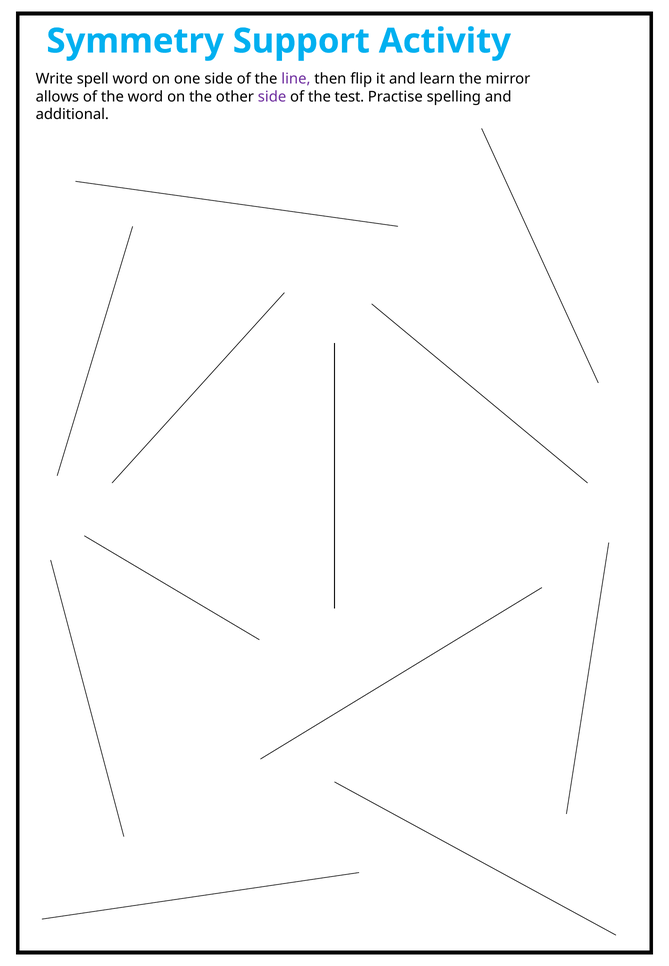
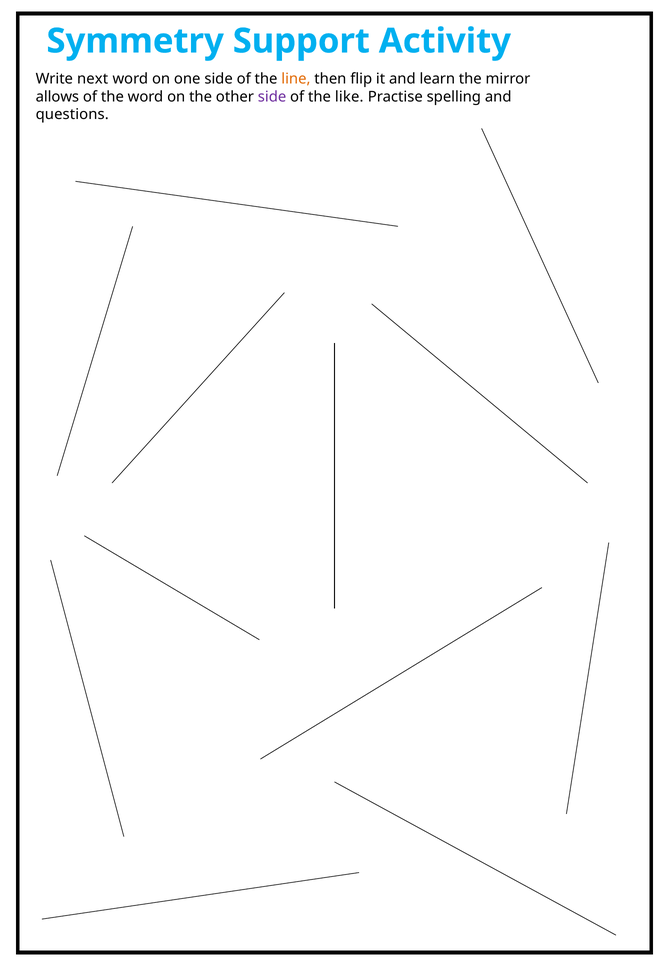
spell: spell -> next
line colour: purple -> orange
test: test -> like
additional: additional -> questions
